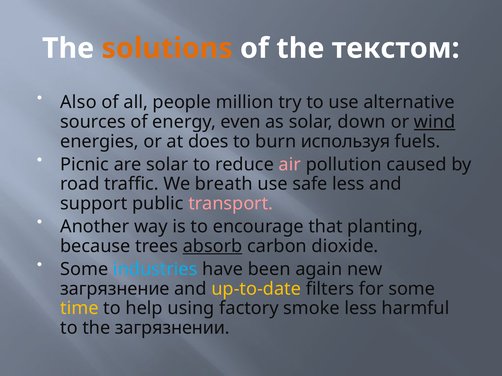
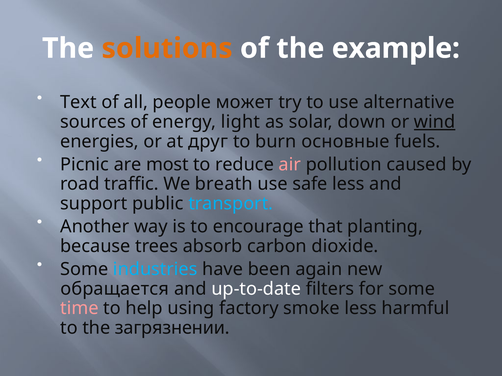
текстом: текстом -> example
Also: Also -> Text
million: million -> может
even: even -> light
does: does -> друг
используя: используя -> основные
are solar: solar -> most
transport colour: pink -> light blue
absorb underline: present -> none
загрязнение: загрязнение -> обращается
up-to-date colour: yellow -> white
time colour: yellow -> pink
